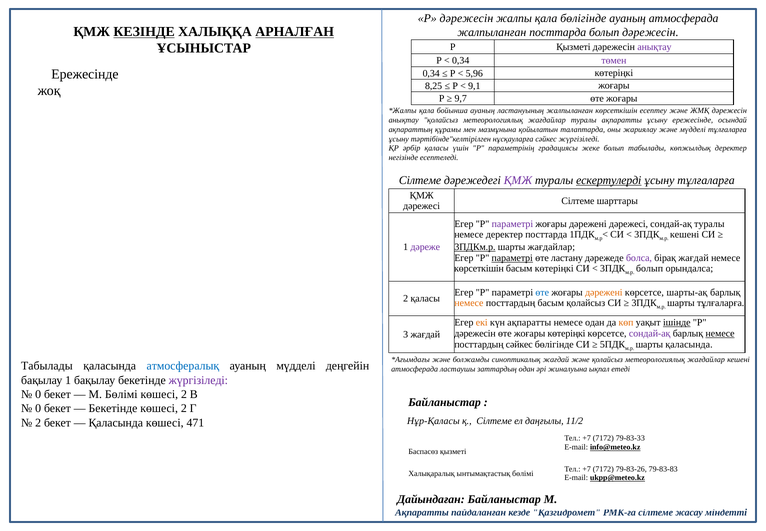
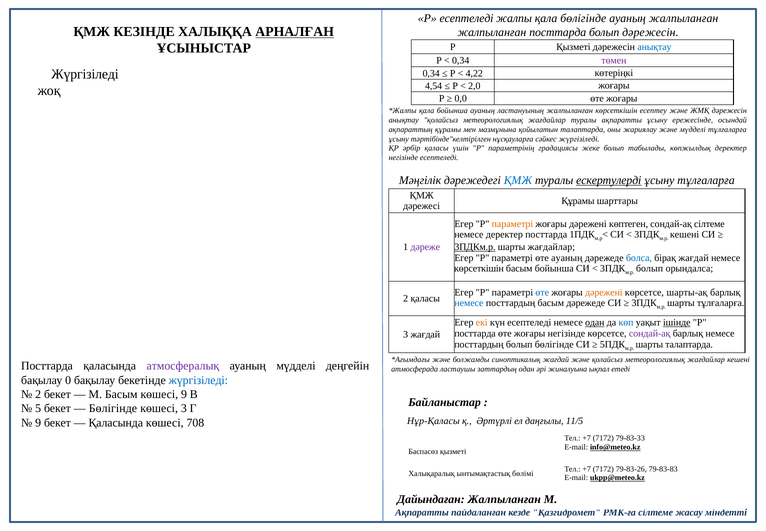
дәрежесін at (466, 18): дәрежесін -> есептеледі
ауаның атмосферада: атмосферада -> жалпыланған
КЕЗІНДЕ underline: present -> none
анықтау at (654, 47) colour: purple -> blue
Ережесінде at (85, 74): Ережесінде -> Жүргізіледі
5,96: 5,96 -> 4,22
8,25: 8,25 -> 4,54
9,1: 9,1 -> 2,0
9,7: 9,7 -> 0,0
Сілтеме at (420, 180): Сілтеме -> Мәңгілік
ҚМЖ at (518, 180) colour: purple -> blue
Сілтеме at (578, 201): Сілтеме -> Құрамы
параметрі at (512, 223) colour: purple -> orange
дәрежені дәрежесі: дәрежесі -> көптеген
сондай-ақ туралы: туралы -> сілтеме
параметрі at (512, 258) underline: present -> none
өте ластану: ластану -> ауаның
болса colour: purple -> blue
басым көтеріңкі: көтеріңкі -> бойынша
немесе at (469, 303) colour: orange -> blue
басым қолайсыз: қолайсыз -> дәрежеде
күн ақпаратты: ақпаратты -> есептеледі
одан at (595, 322) underline: none -> present
көп colour: orange -> blue
дәрежесін at (475, 333): дәрежесін -> посттарда
жоғары көтеріңкі: көтеріңкі -> негізінде
немесе at (720, 333) underline: present -> none
посттардың сәйкес: сәйкес -> болып
шарты қаласында: қаласында -> талаптарда
Табылады at (47, 366): Табылады -> Посттарда
атмосфералық colour: blue -> purple
бақылау 1: 1 -> 0
жүргізіледі at (198, 380) colour: purple -> blue
0 at (38, 394): 0 -> 2
М Бөлімі: Бөлімі -> Басым
2 at (184, 394): 2 -> 9
0 at (38, 408): 0 -> 5
Бекетінде at (113, 408): Бекетінде -> Бөлігінде
2 at (184, 408): 2 -> 3
қ Сілтеме: Сілтеме -> Әртүрлі
11/2: 11/2 -> 11/5
2 at (38, 422): 2 -> 9
471: 471 -> 708
Дайындаған Байланыстар: Байланыстар -> Жалпыланған
